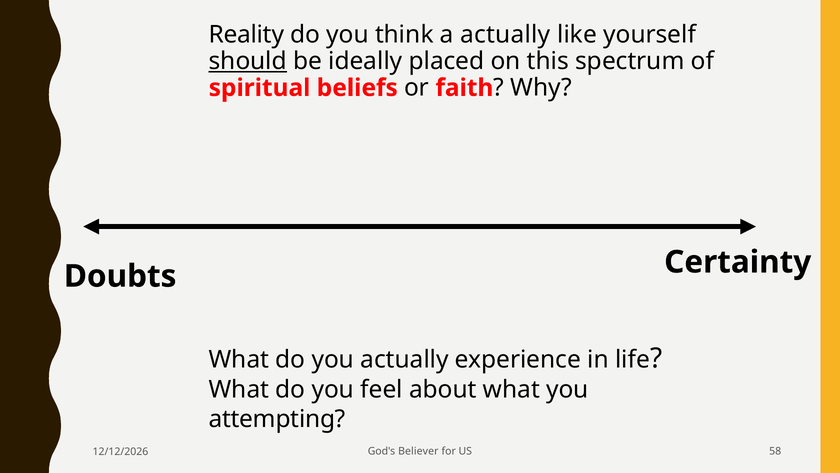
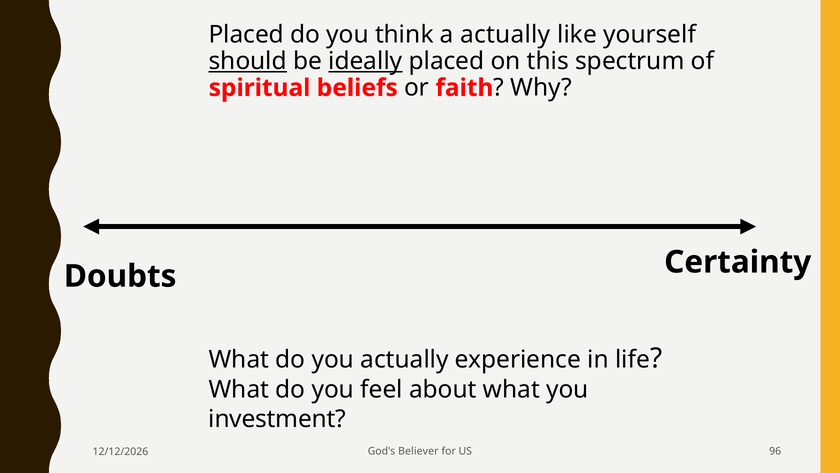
Reality at (246, 35): Reality -> Placed
ideally underline: none -> present
attempting: attempting -> investment
58: 58 -> 96
